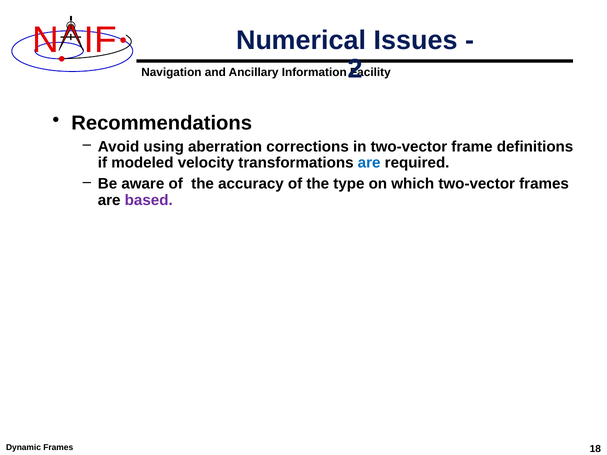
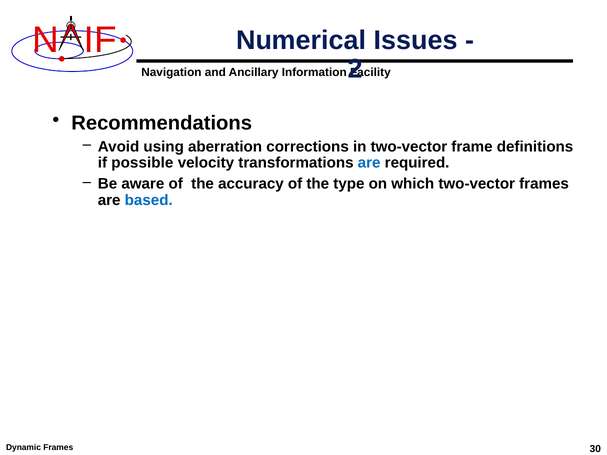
modeled: modeled -> possible
based colour: purple -> blue
18: 18 -> 30
